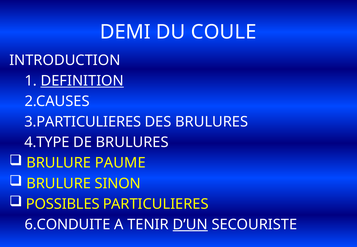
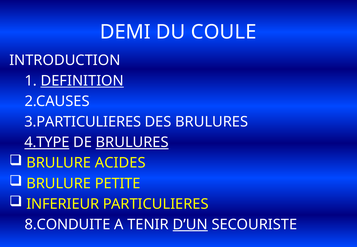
4.TYPE underline: none -> present
BRULURES at (132, 142) underline: none -> present
PAUME: PAUME -> ACIDES
SINON: SINON -> PETITE
POSSIBLES: POSSIBLES -> INFERIEUR
6.CONDUITE: 6.CONDUITE -> 8.CONDUITE
